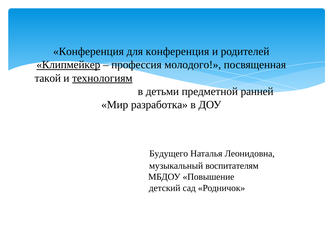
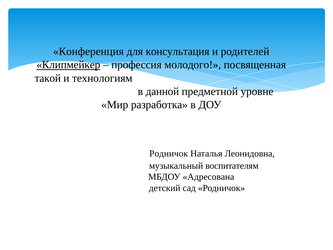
для конференция: конференция -> консультация
технологиям underline: present -> none
детьми: детьми -> данной
ранней: ранней -> уровне
Будущего at (169, 153): Будущего -> Родничок
Повышение: Повышение -> Адресована
